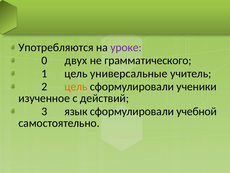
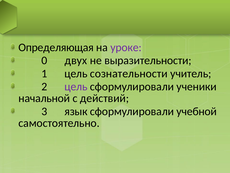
Употребляются: Употребляются -> Определяющая
грамматического: грамматического -> выразительности
универсальные: универсальные -> сознательности
цель at (76, 86) colour: orange -> purple
изученное: изученное -> начальной
